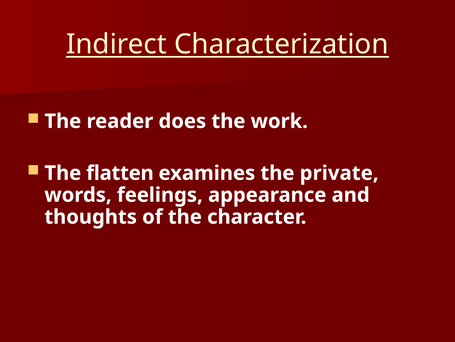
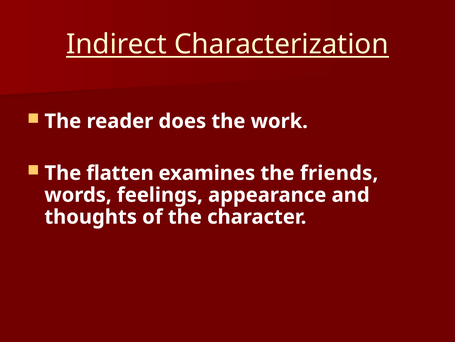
private: private -> friends
